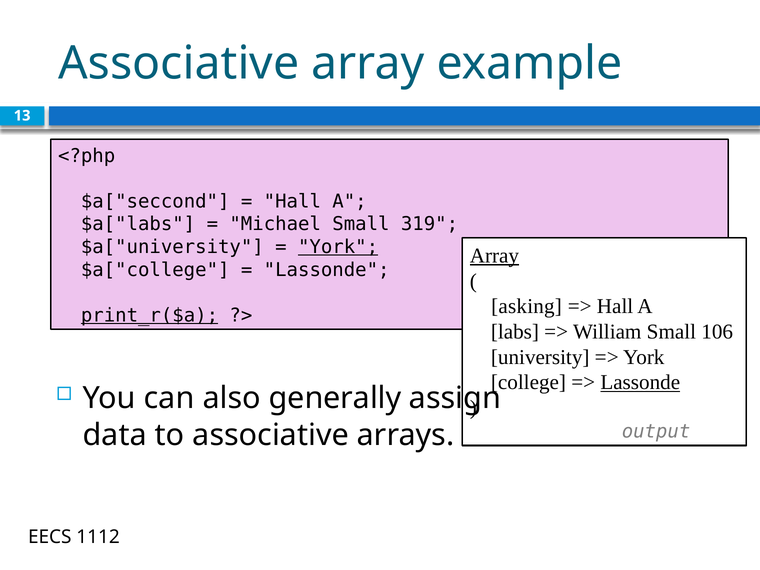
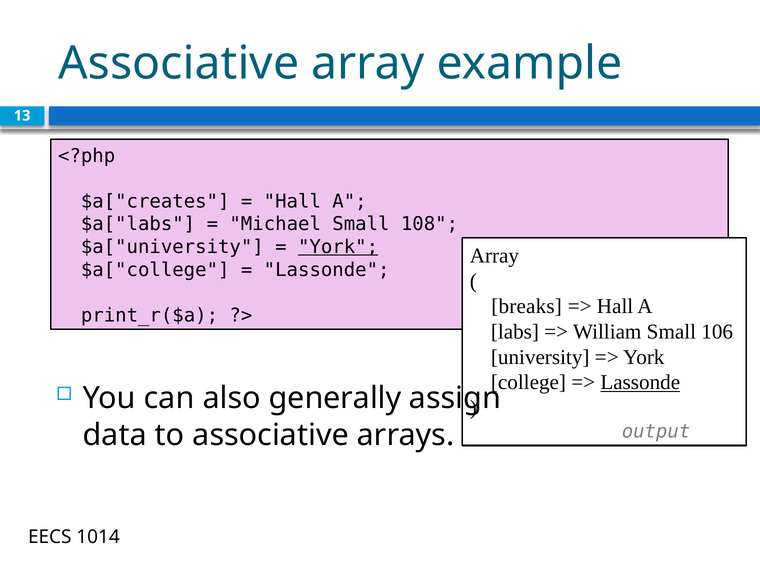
$a["seccond: $a["seccond -> $a["creates
319: 319 -> 108
Array at (494, 256) underline: present -> none
asking: asking -> breaks
print_r($a underline: present -> none
1112: 1112 -> 1014
